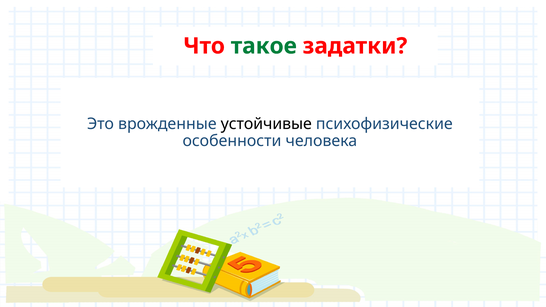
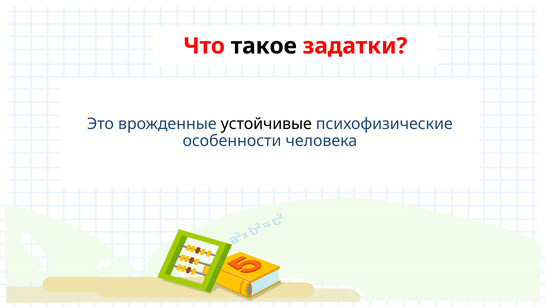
такое colour: green -> black
